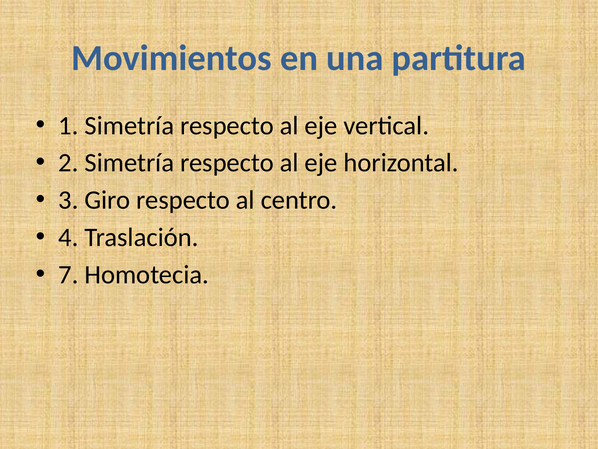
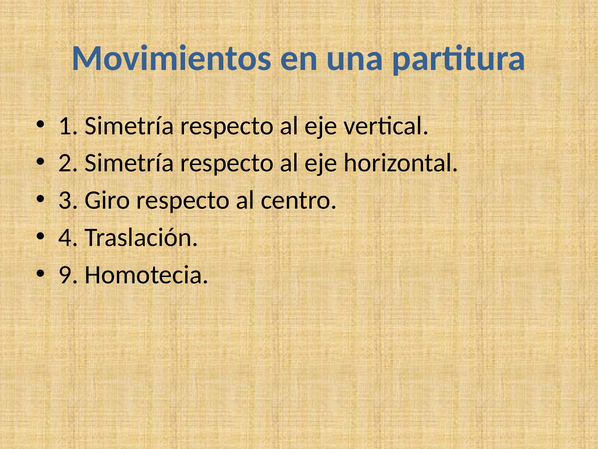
7: 7 -> 9
